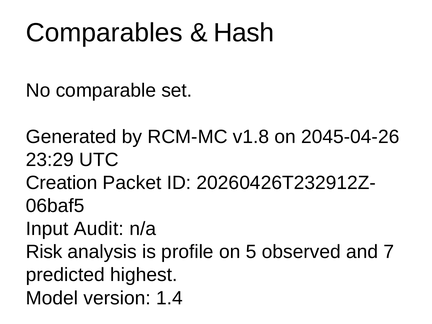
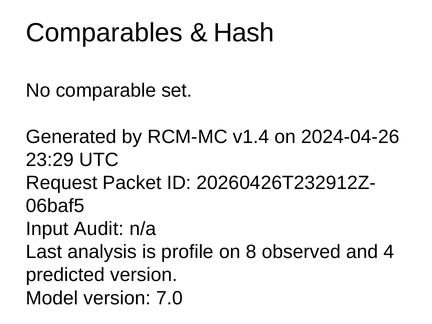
v1.8: v1.8 -> v1.4
2045-04-26: 2045-04-26 -> 2024-04-26
Creation: Creation -> Request
Risk: Risk -> Last
5: 5 -> 8
7: 7 -> 4
predicted highest: highest -> version
1.4: 1.4 -> 7.0
